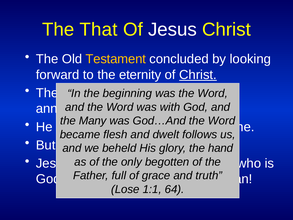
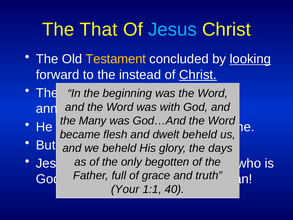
Jesus at (172, 29) colour: white -> light blue
looking underline: none -> present
the eternity: eternity -> instead
follows at (200, 134): follows -> beheld
hand: hand -> days
Lose: Lose -> Your
64: 64 -> 40
